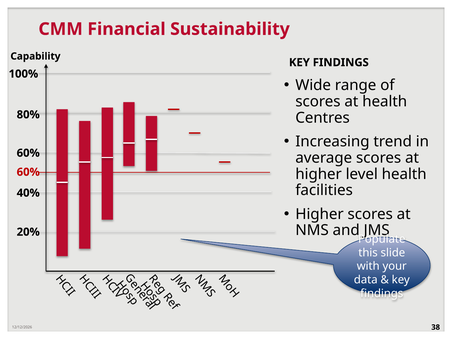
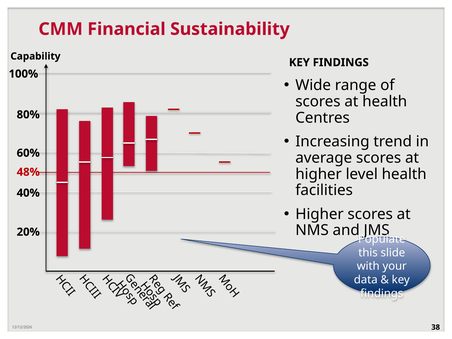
60% at (28, 172): 60% -> 48%
